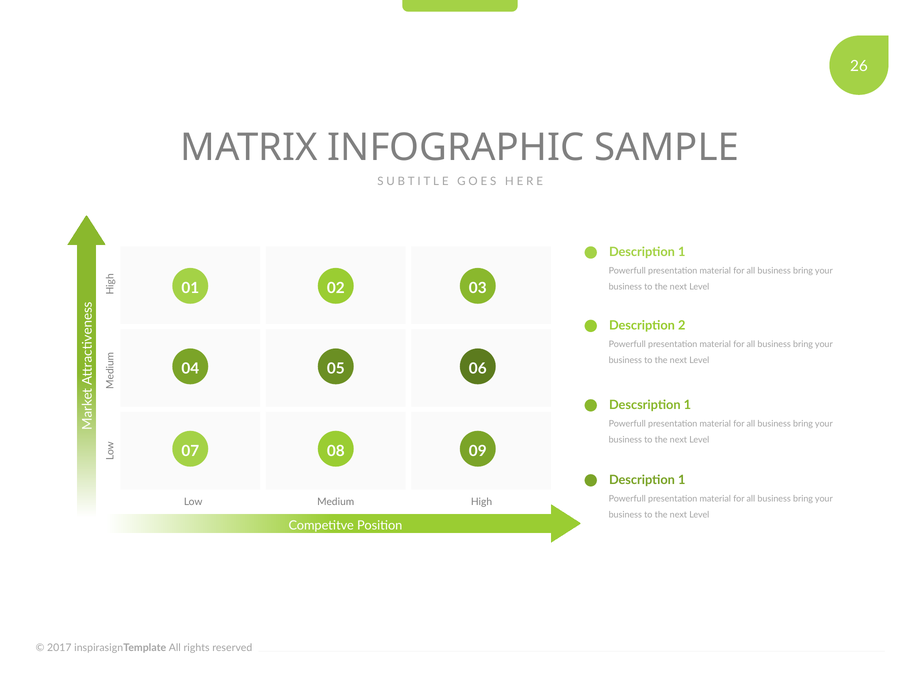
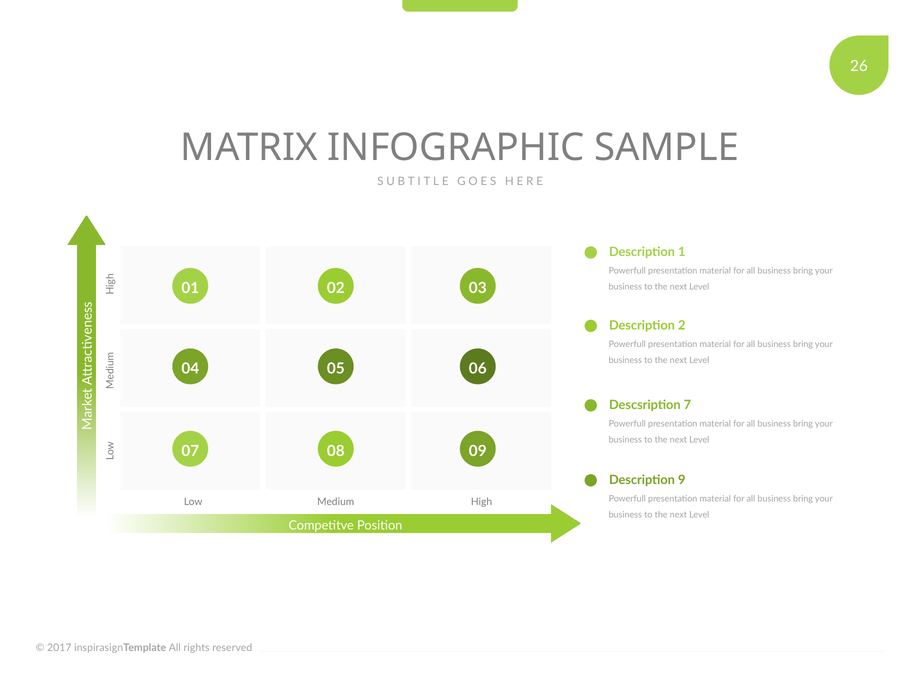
Descsription 1: 1 -> 7
1 at (682, 480): 1 -> 9
